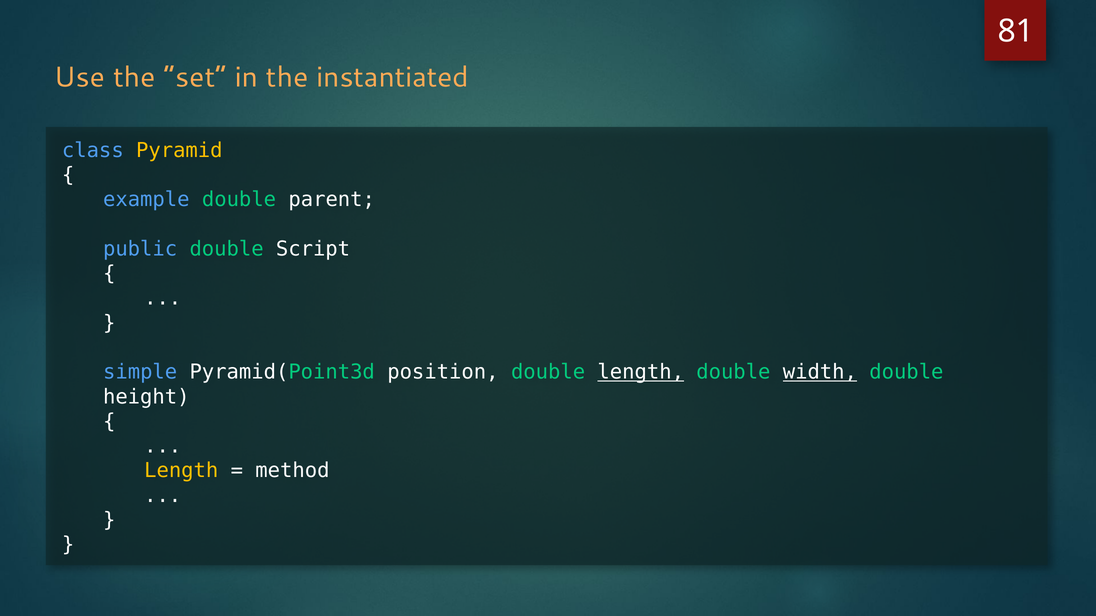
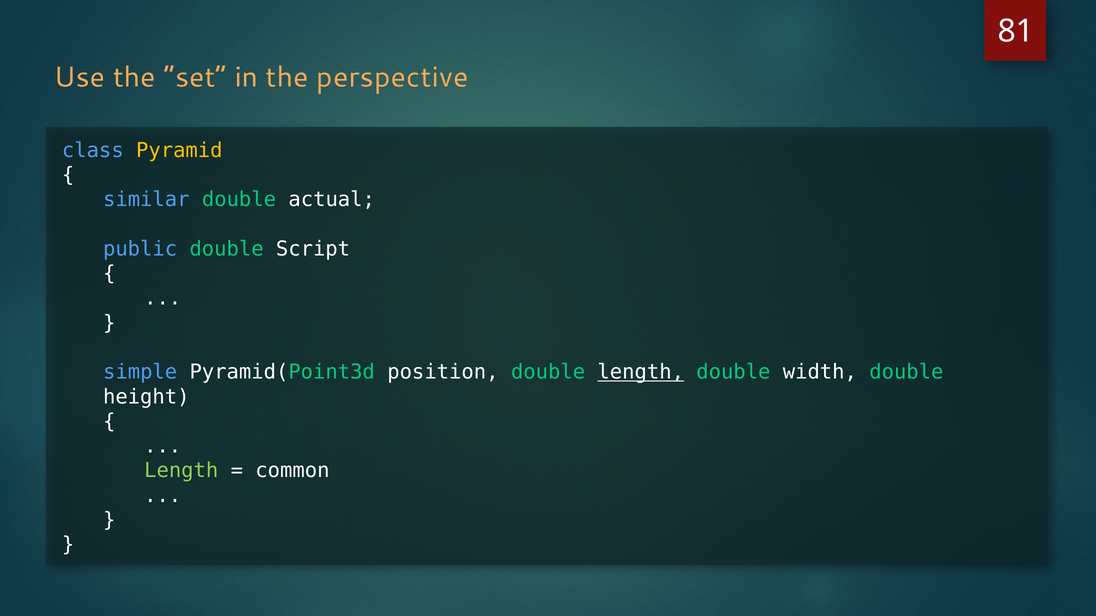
instantiated: instantiated -> perspective
example: example -> similar
parent: parent -> actual
width underline: present -> none
Length at (181, 471) colour: yellow -> light green
method: method -> common
